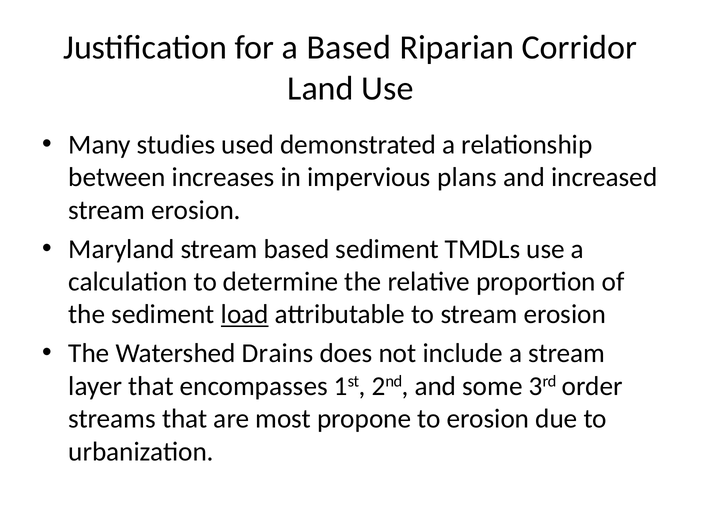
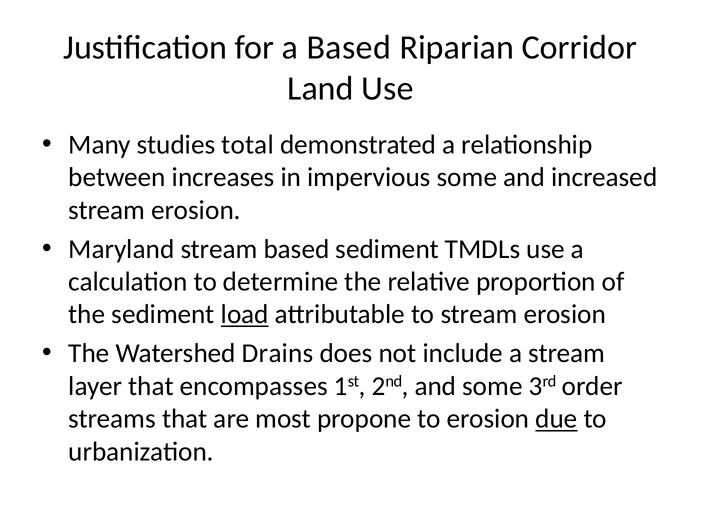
used: used -> total
impervious plans: plans -> some
due underline: none -> present
